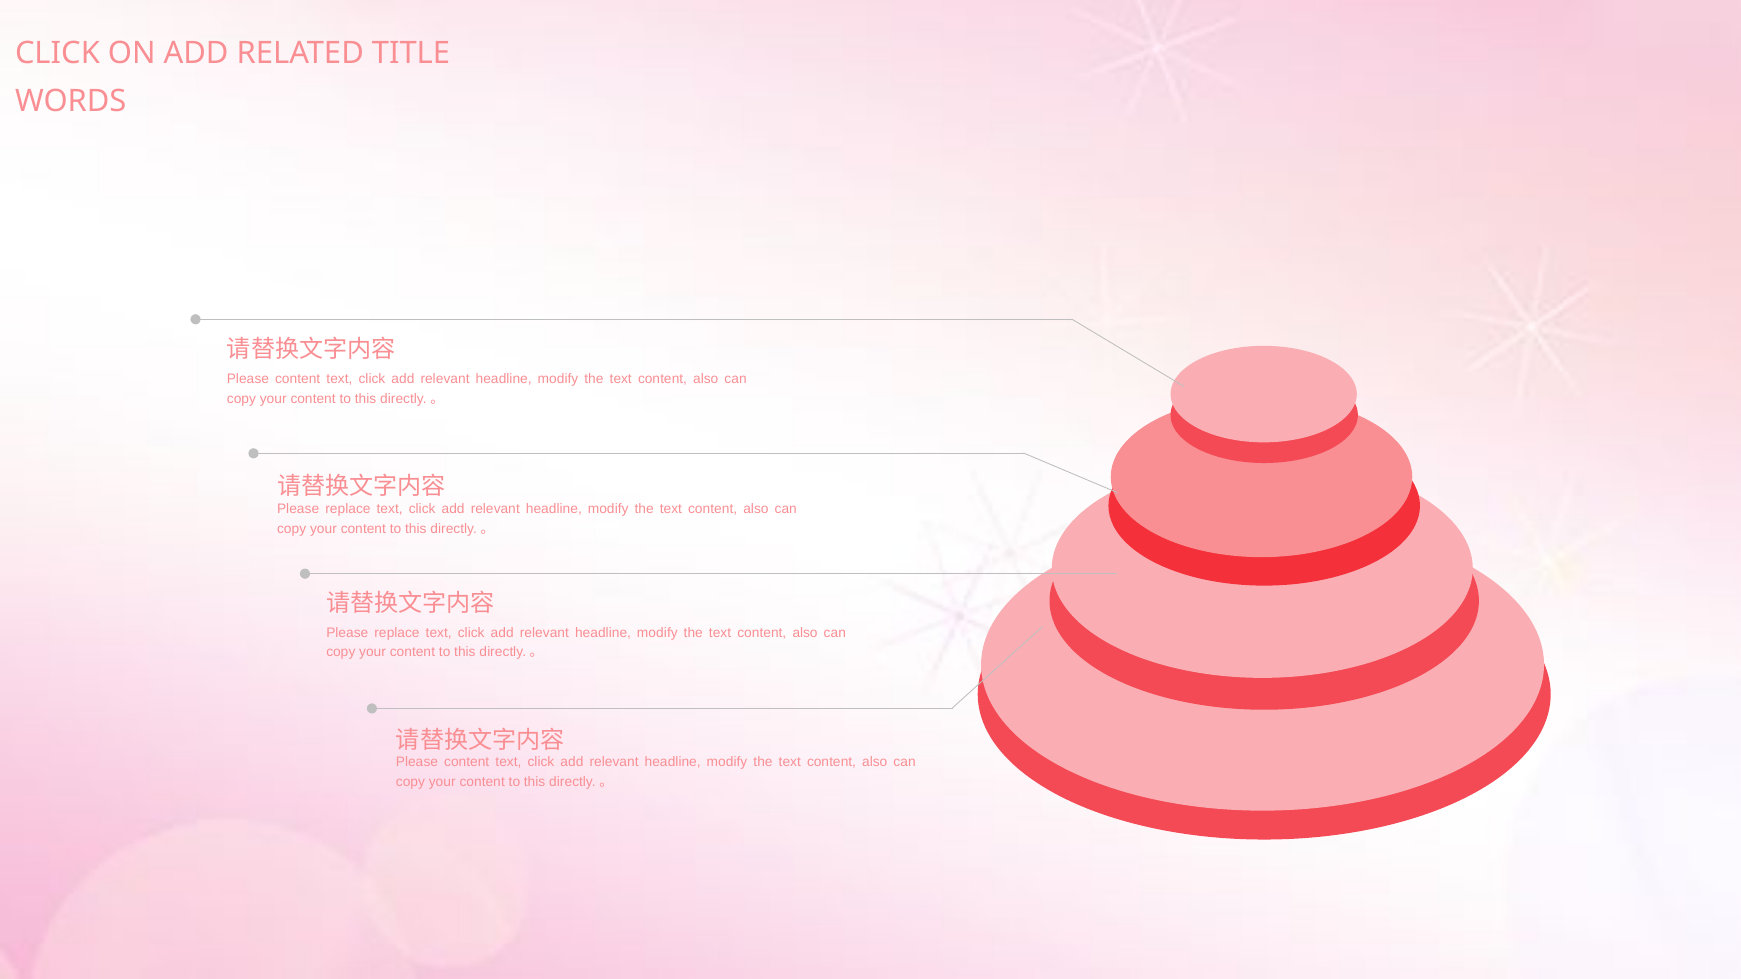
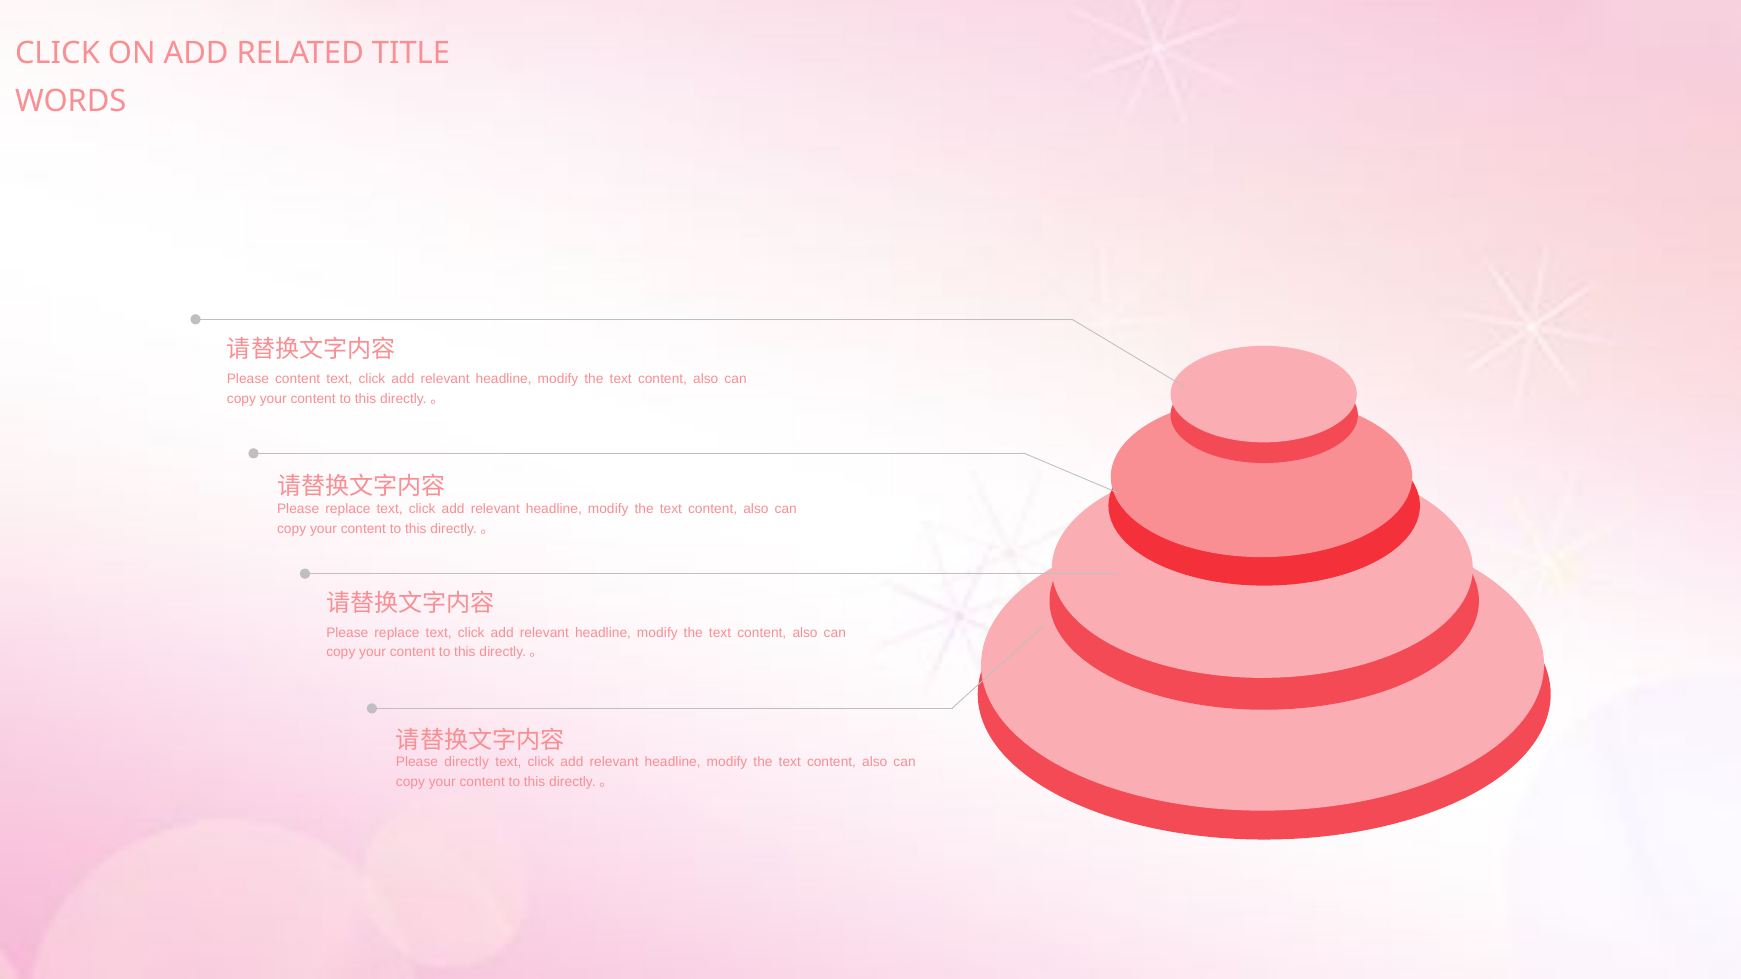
content at (467, 762): content -> directly
